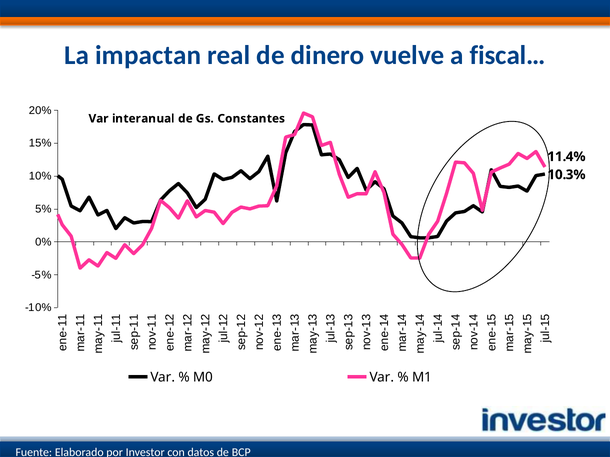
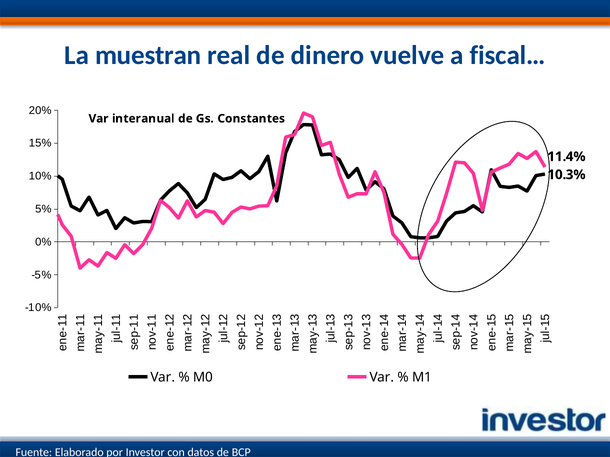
impactan: impactan -> muestran
